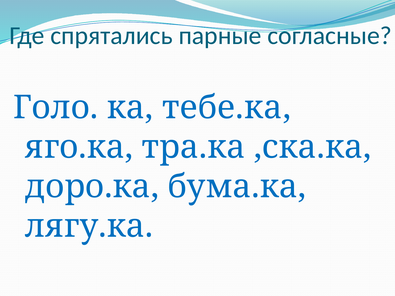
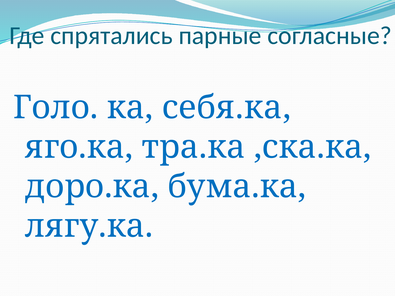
тебе.ка: тебе.ка -> себя.ка
